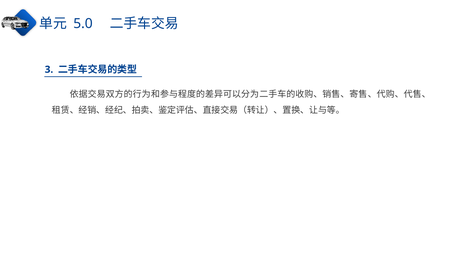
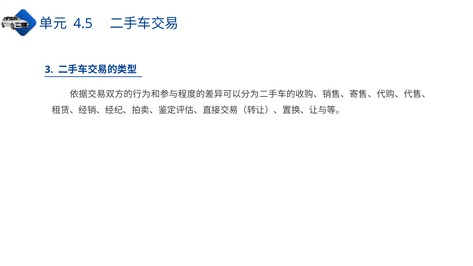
5.0: 5.0 -> 4.5
